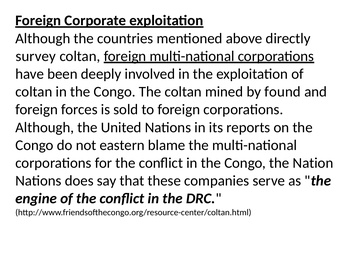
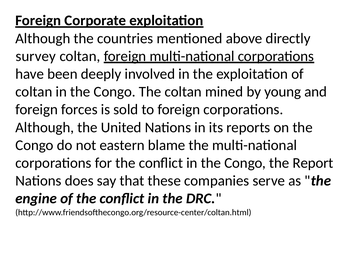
found: found -> young
Nation: Nation -> Report
